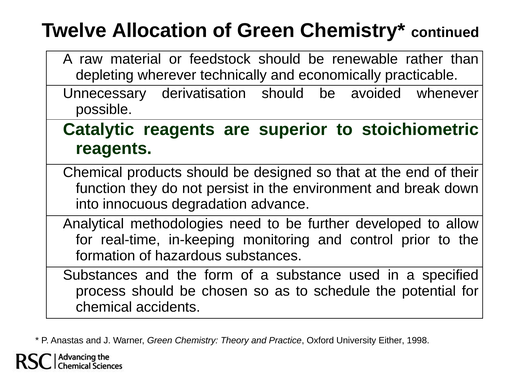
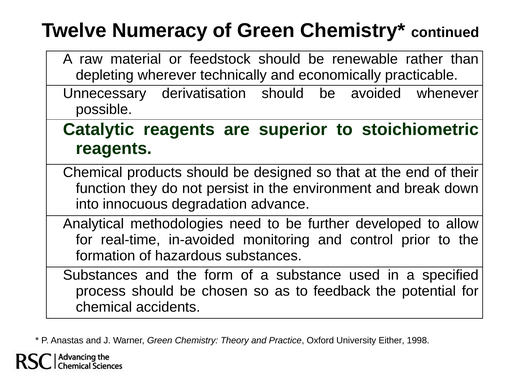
Allocation: Allocation -> Numeracy
in-keeping: in-keeping -> in-avoided
schedule: schedule -> feedback
